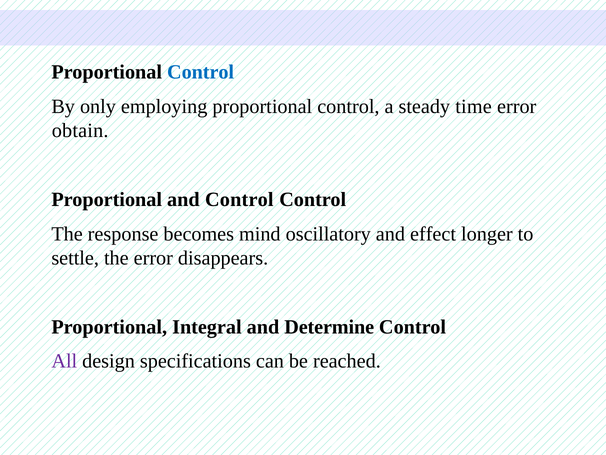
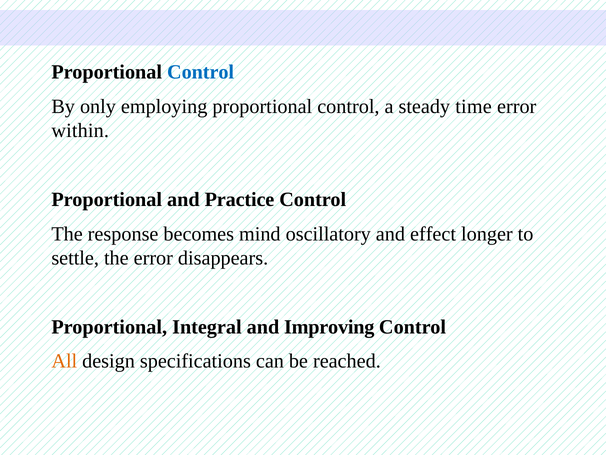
obtain: obtain -> within
and Control: Control -> Practice
Determine: Determine -> Improving
All colour: purple -> orange
